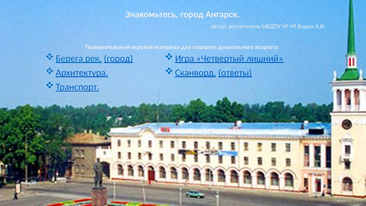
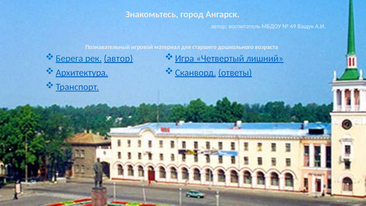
рек город: город -> автор
